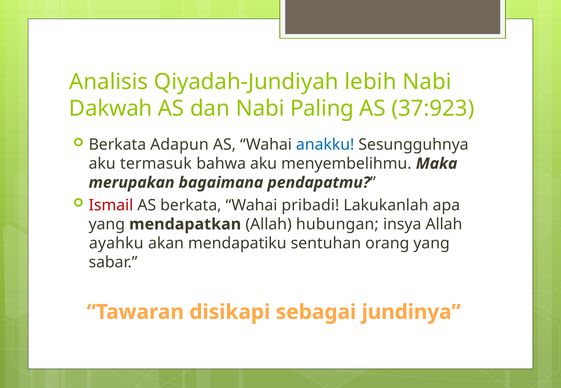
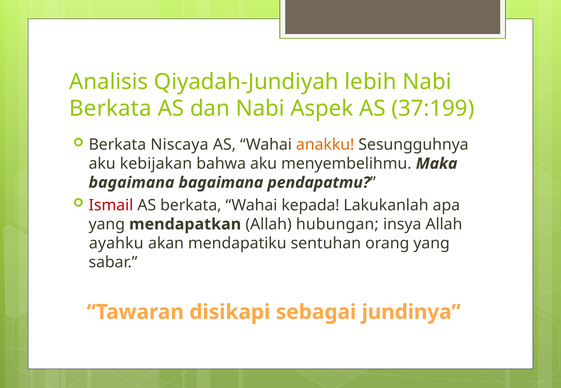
Dakwah at (111, 109): Dakwah -> Berkata
Paling: Paling -> Aspek
37:923: 37:923 -> 37:199
Adapun: Adapun -> Niscaya
anakku colour: blue -> orange
termasuk: termasuk -> kebijakan
merupakan at (132, 183): merupakan -> bagaimana
pribadi: pribadi -> kepada
